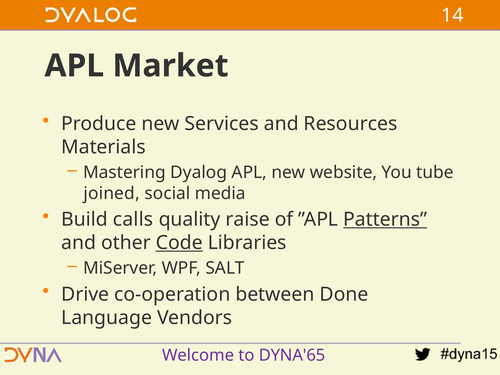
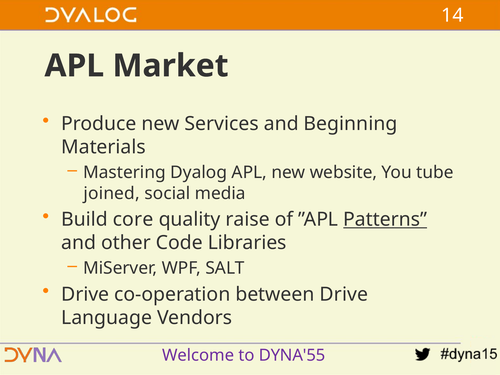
Resources: Resources -> Beginning
calls: calls -> core
Code underline: present -> none
between Done: Done -> Drive
DYNA'65: DYNA'65 -> DYNA'55
